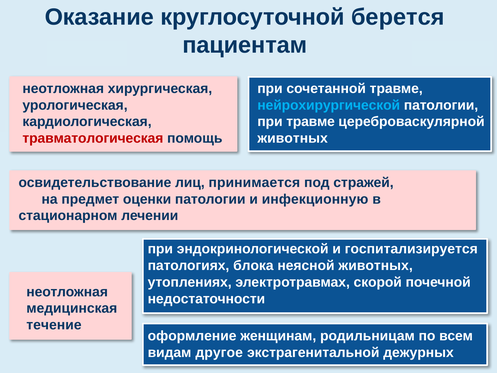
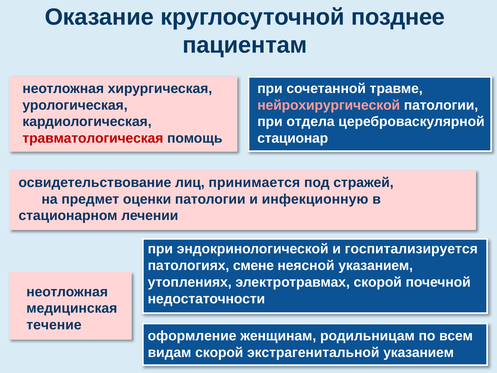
берется: берется -> позднее
нейрохирургической colour: light blue -> pink
при травме: травме -> отдела
животных at (293, 138): животных -> стационар
блока: блока -> смене
неясной животных: животных -> указанием
видам другое: другое -> скорой
экстрагенитальной дежурных: дежурных -> указанием
